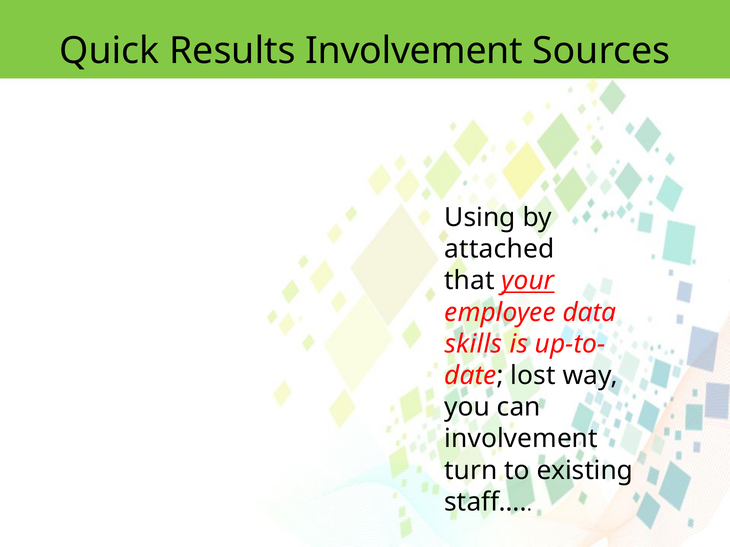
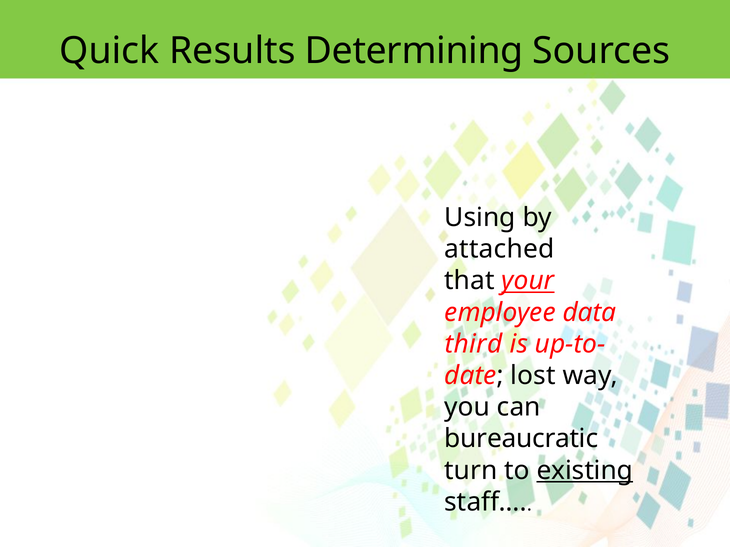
Results Involvement: Involvement -> Determining
skills: skills -> third
involvement at (521, 439): involvement -> bureaucratic
existing underline: none -> present
